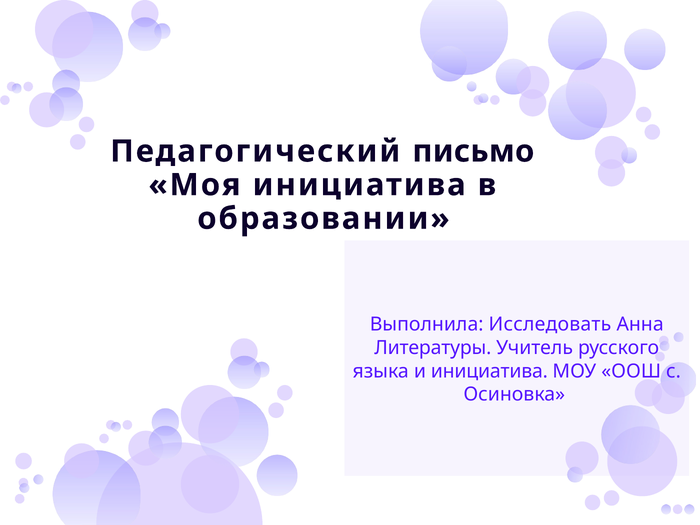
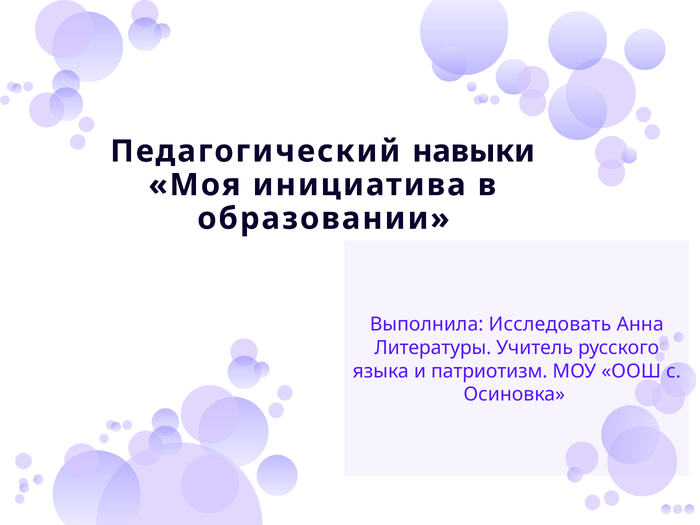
письмо: письмо -> навыки
и инициатива: инициатива -> патриотизм
